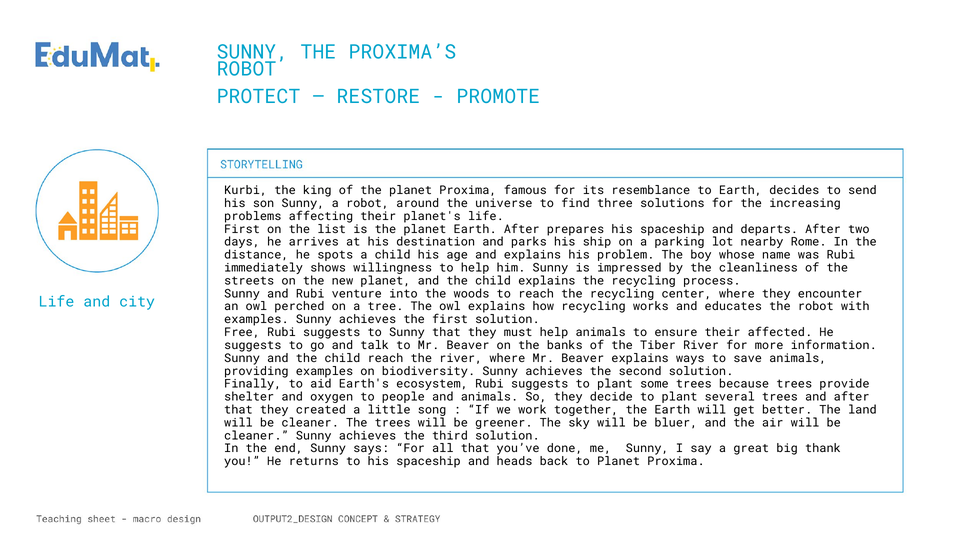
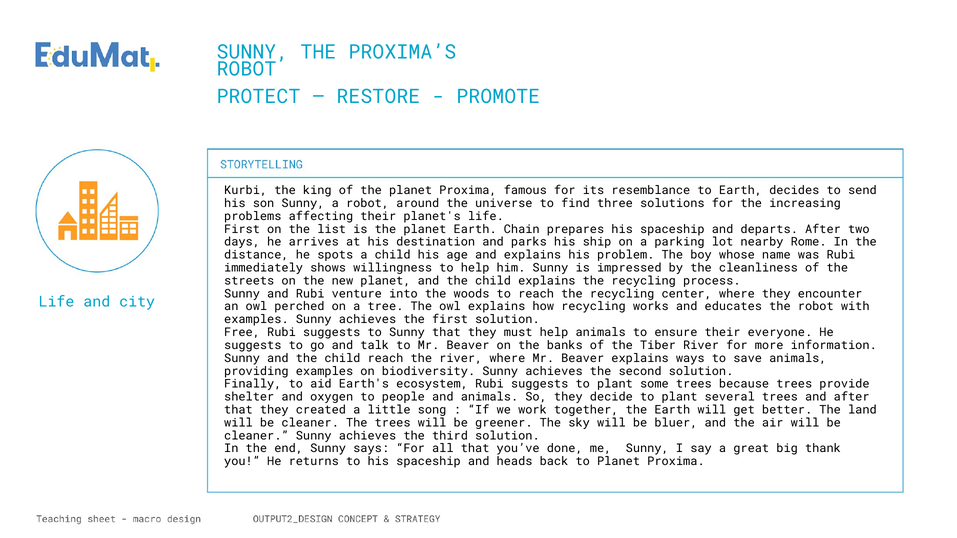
Earth After: After -> Chain
affected: affected -> everyone
